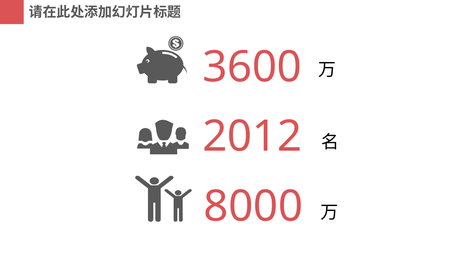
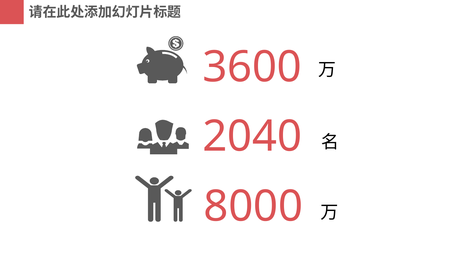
2012: 2012 -> 2040
